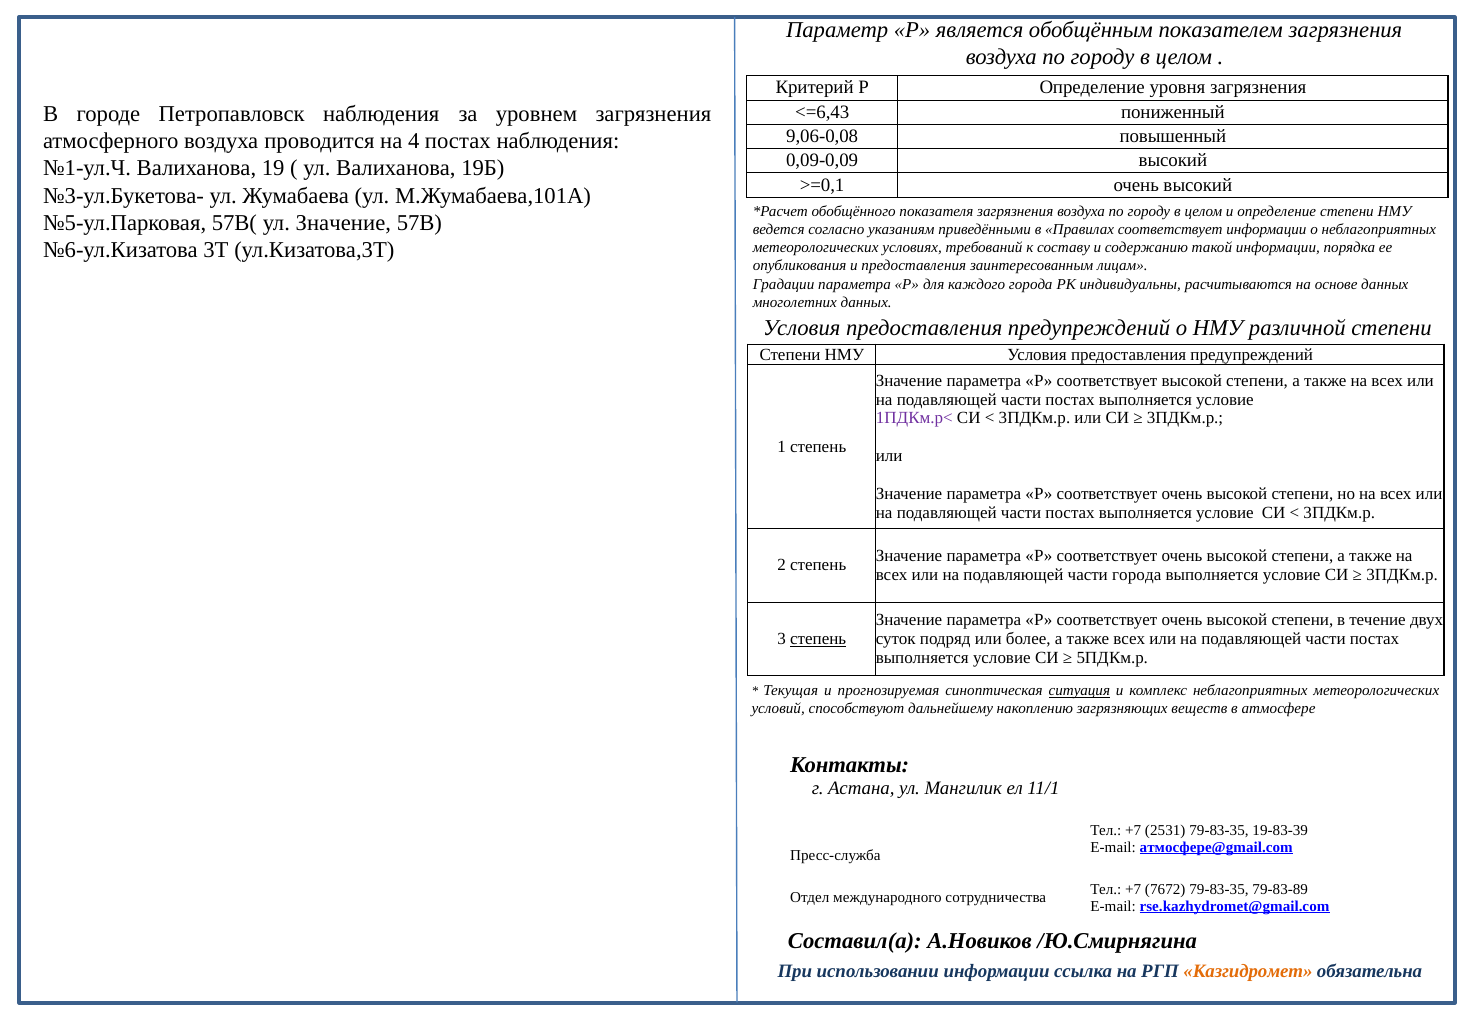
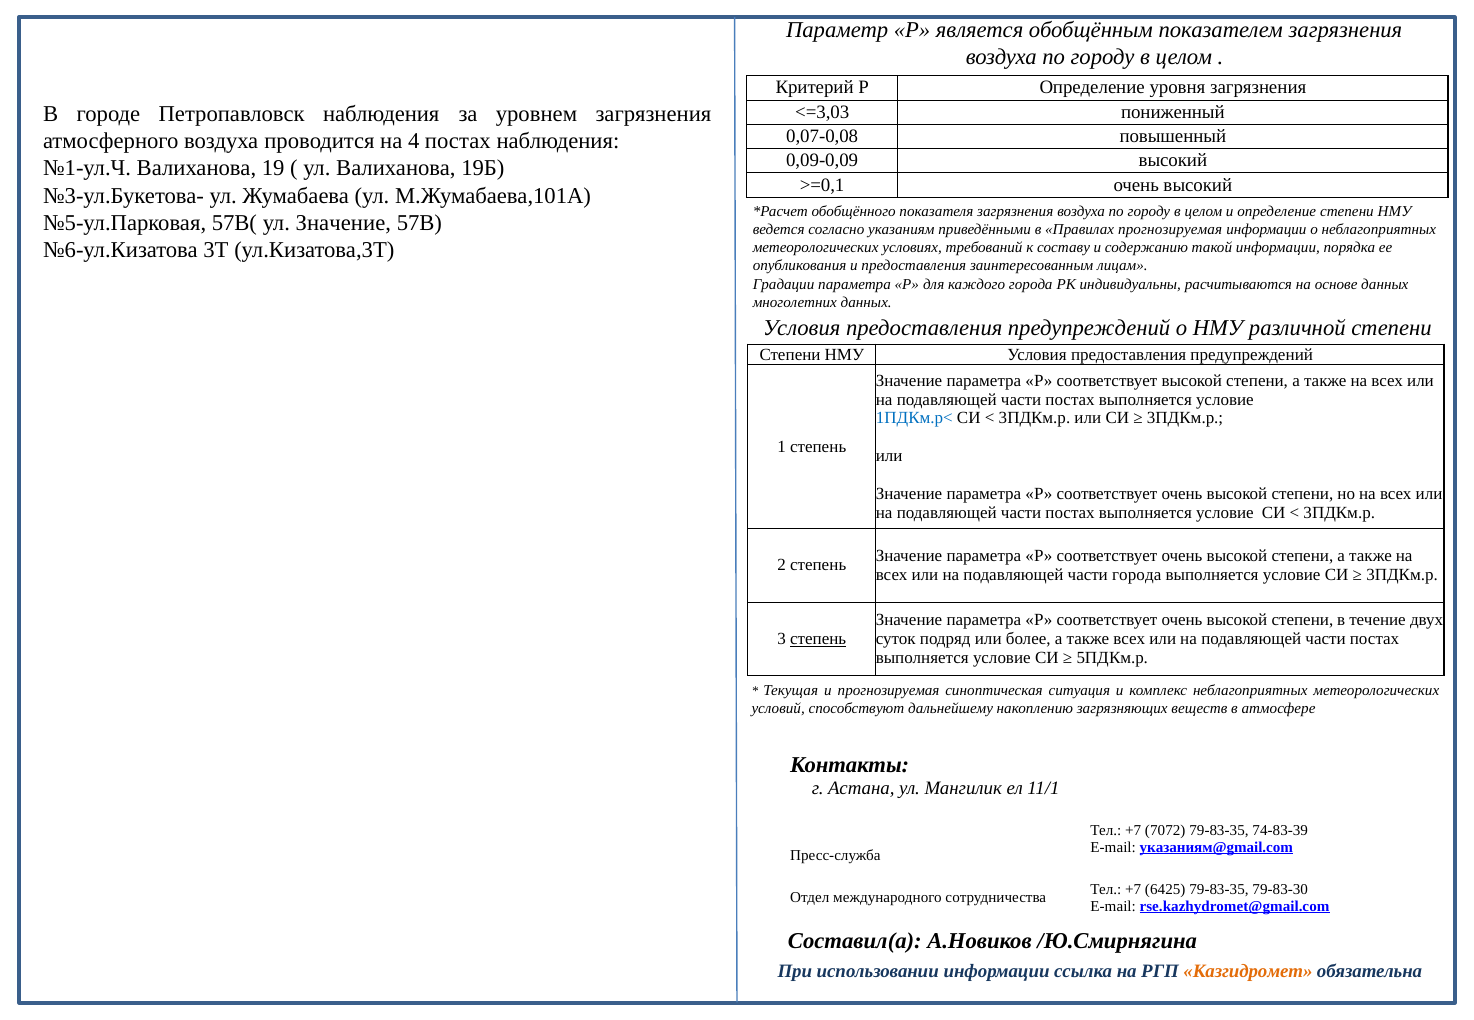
<=6,43: <=6,43 -> <=3,03
9,06-0,08: 9,06-0,08 -> 0,07-0,08
Правилах соответствует: соответствует -> прогнозируемая
1ПДКм.р< colour: purple -> blue
ситуация underline: present -> none
2531: 2531 -> 7072
19-83-39: 19-83-39 -> 74-83-39
атмосфере@gmail.com: атмосфере@gmail.com -> указаниям@gmail.com
7672: 7672 -> 6425
79-83-89: 79-83-89 -> 79-83-30
